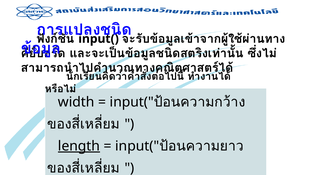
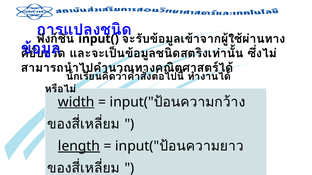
width at (76, 102) underline: none -> present
